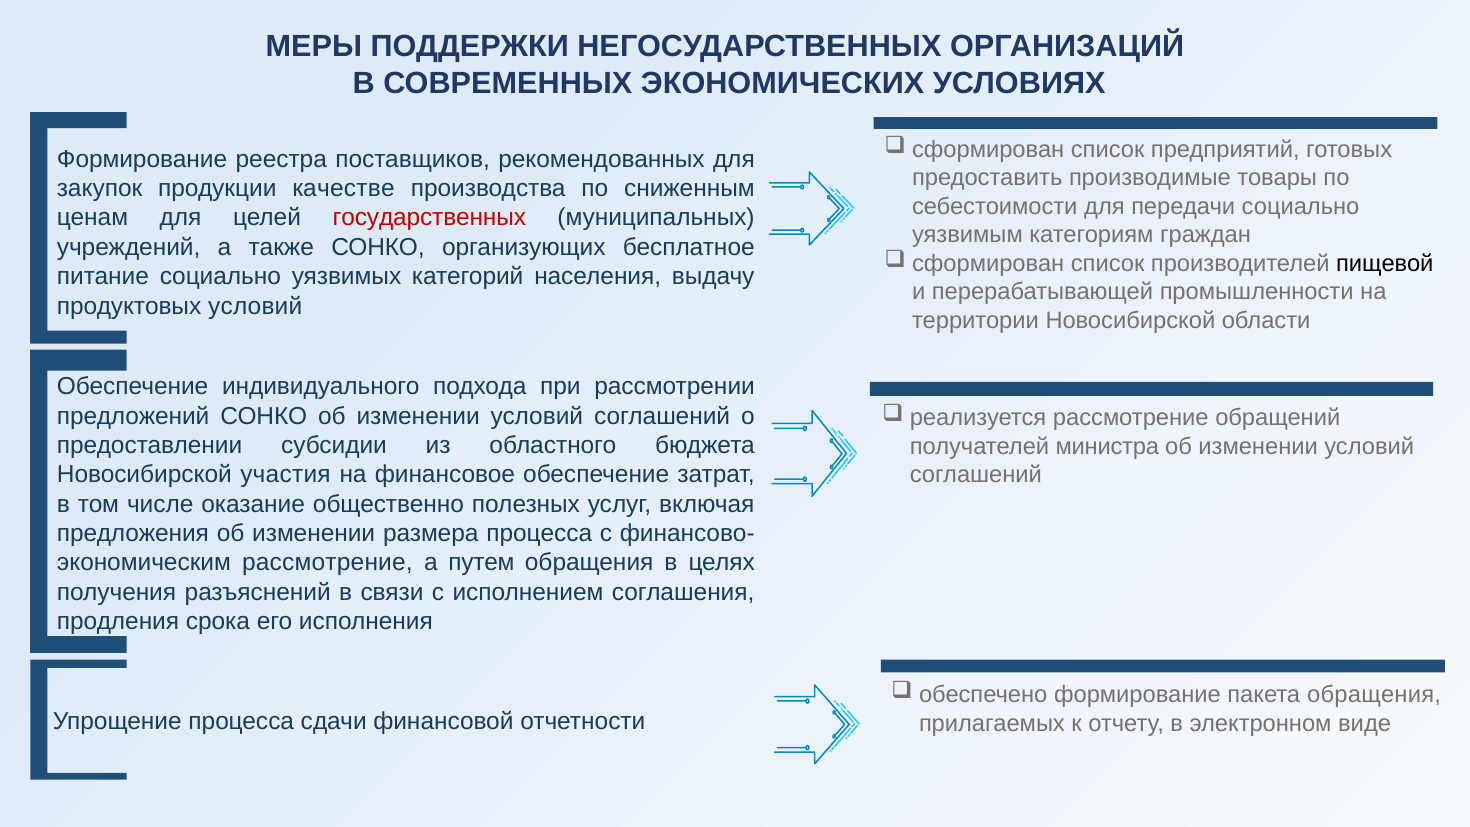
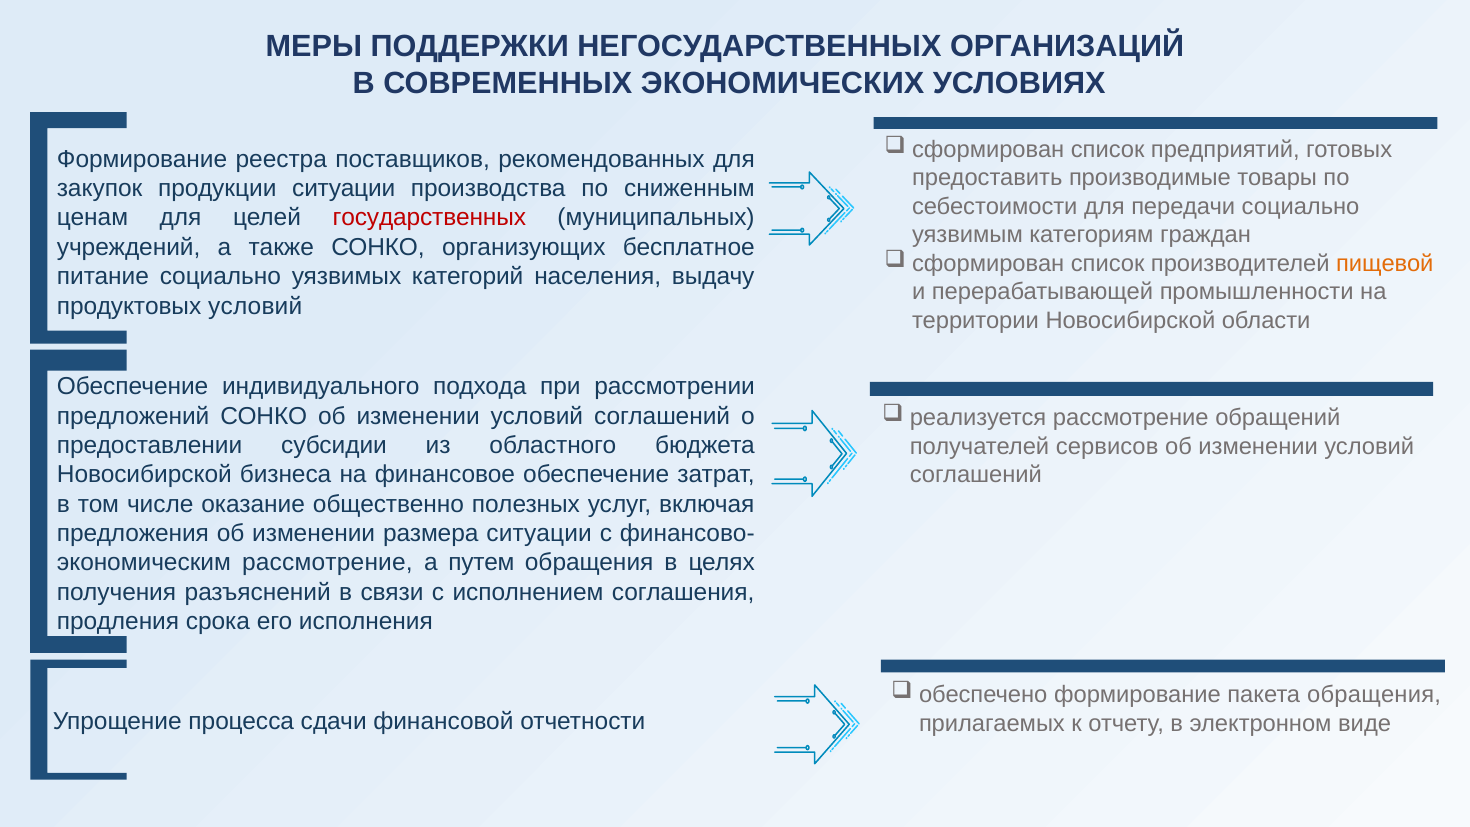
продукции качестве: качестве -> ситуации
пищевой colour: black -> orange
министра: министра -> сервисов
участия: участия -> бизнеса
размера процесса: процесса -> ситуации
